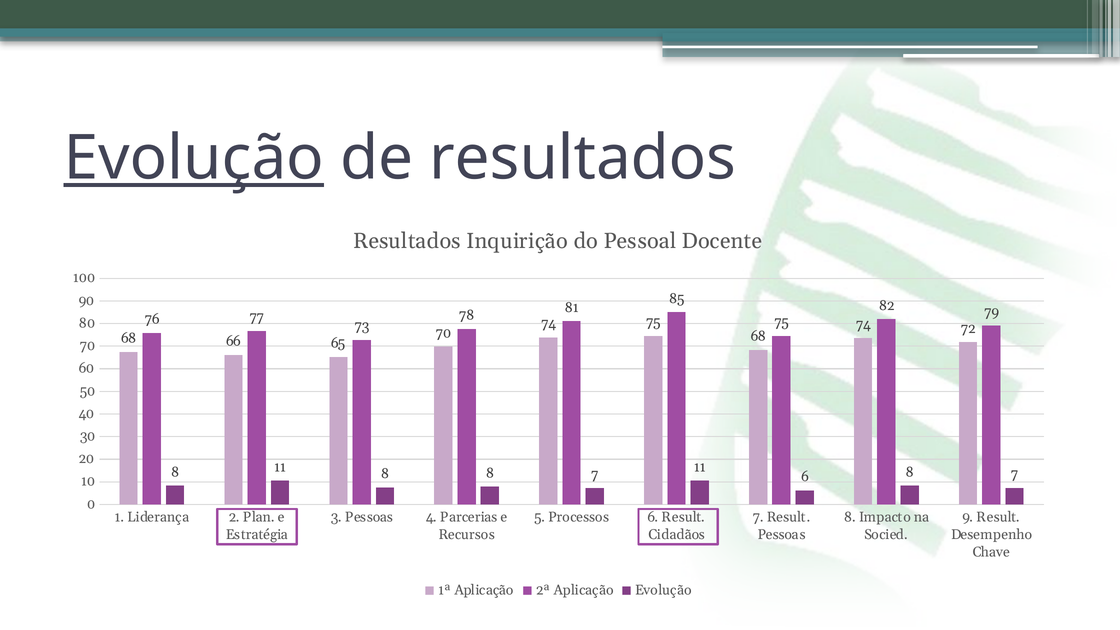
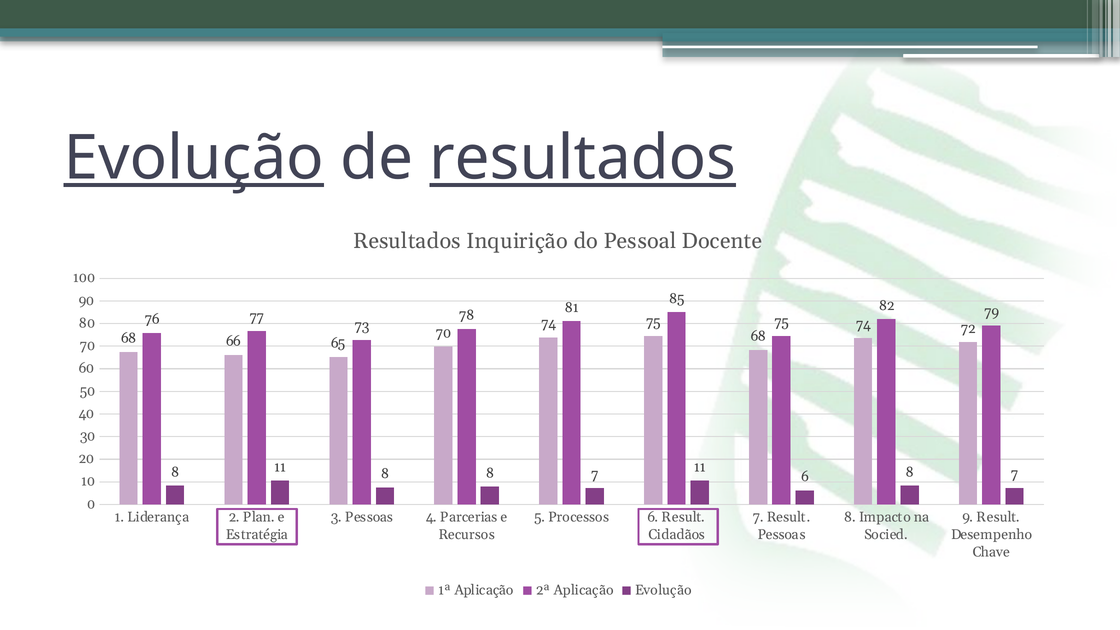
resultados at (583, 158) underline: none -> present
